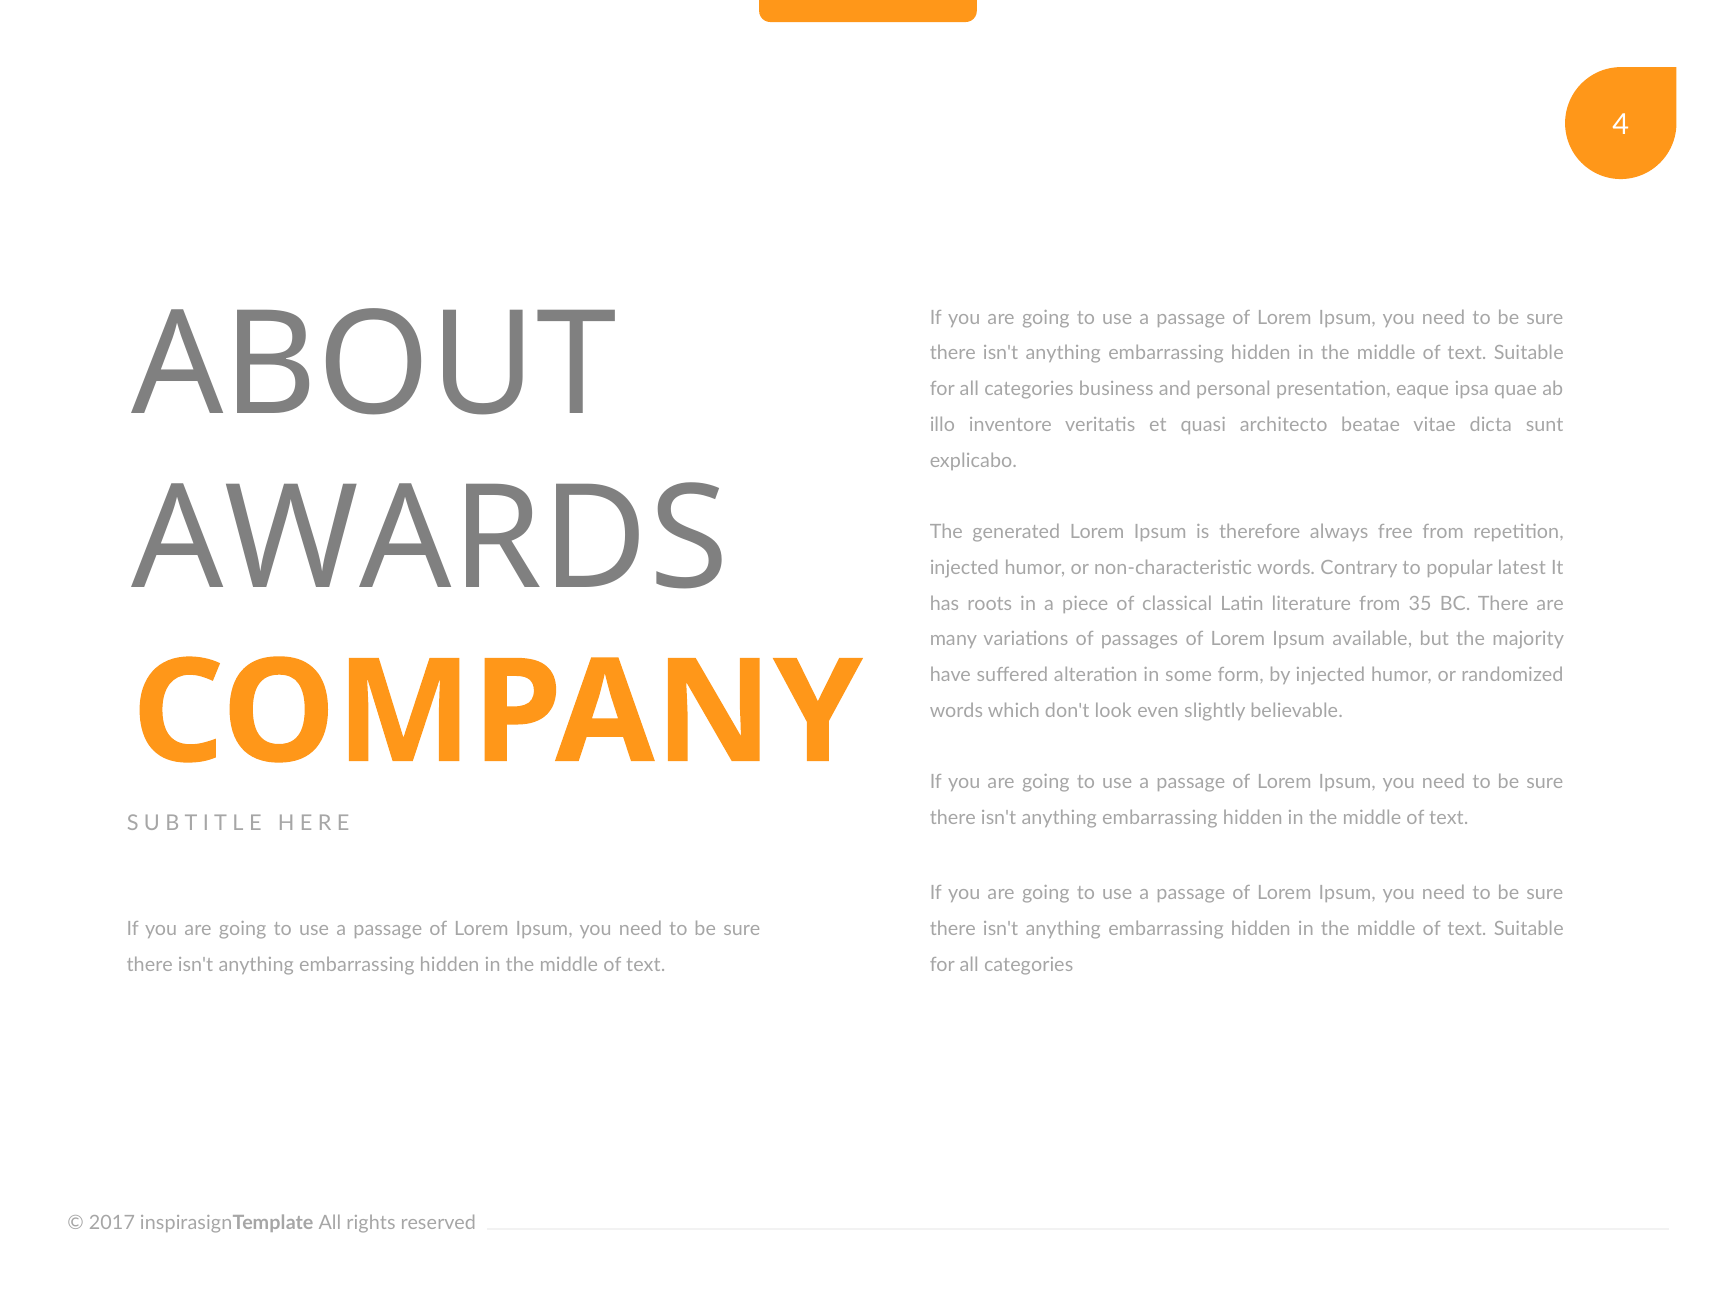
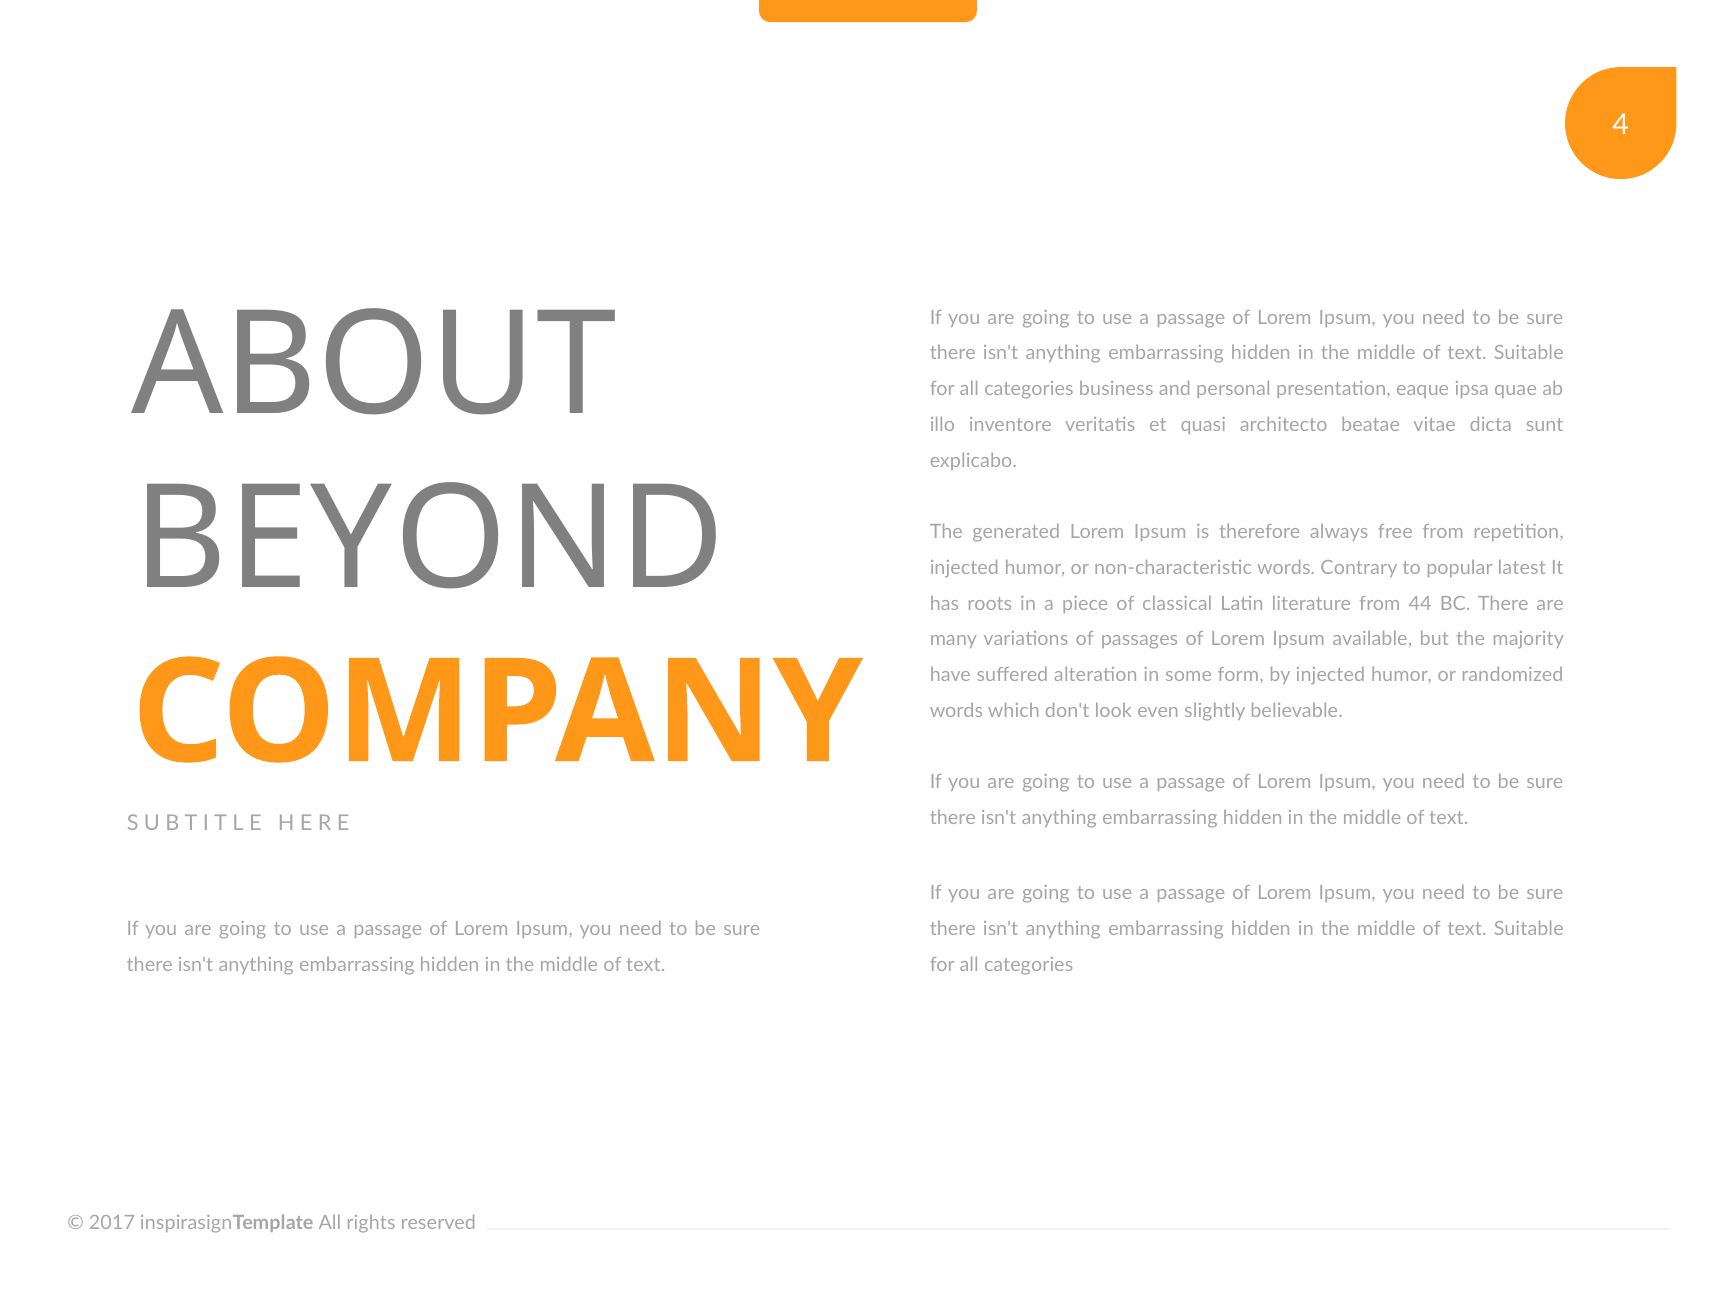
AWARDS: AWARDS -> BEYOND
35: 35 -> 44
